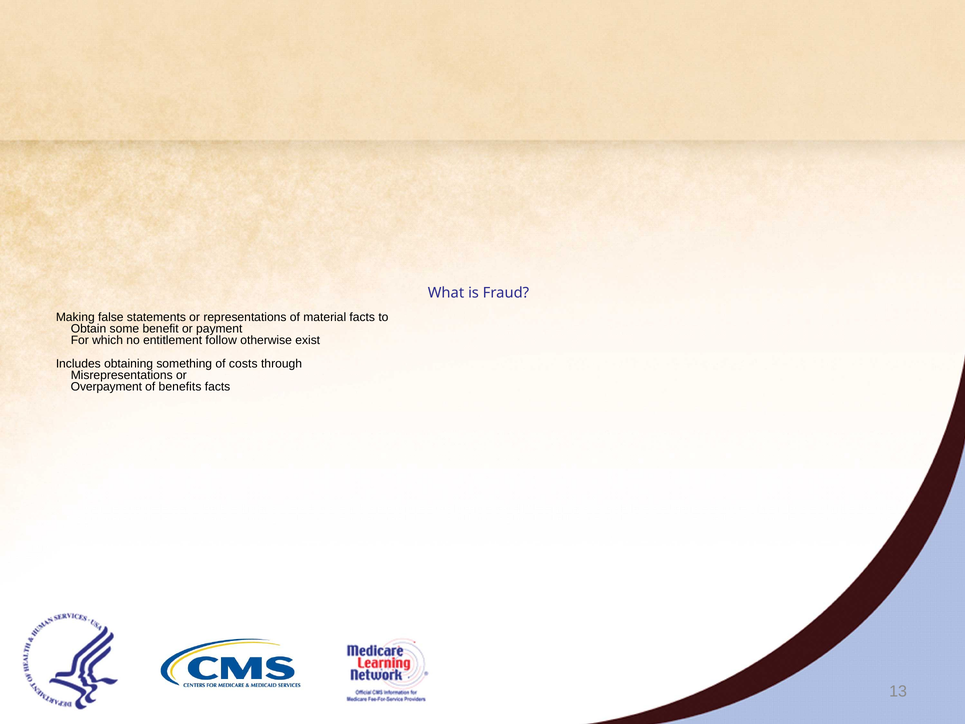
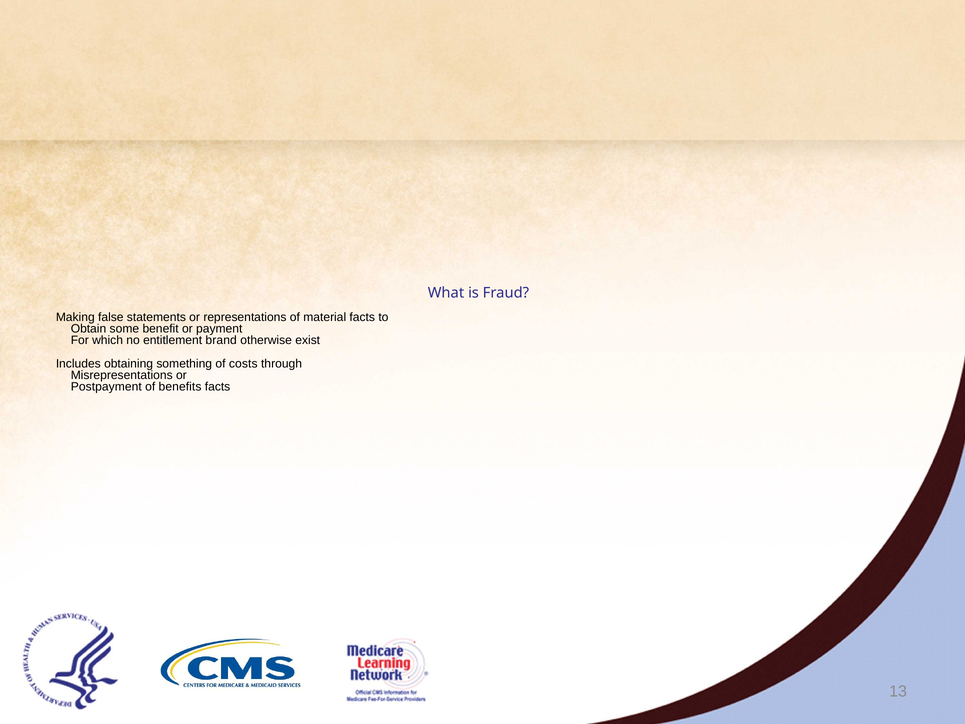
follow: follow -> brand
Overpayment: Overpayment -> Postpayment
